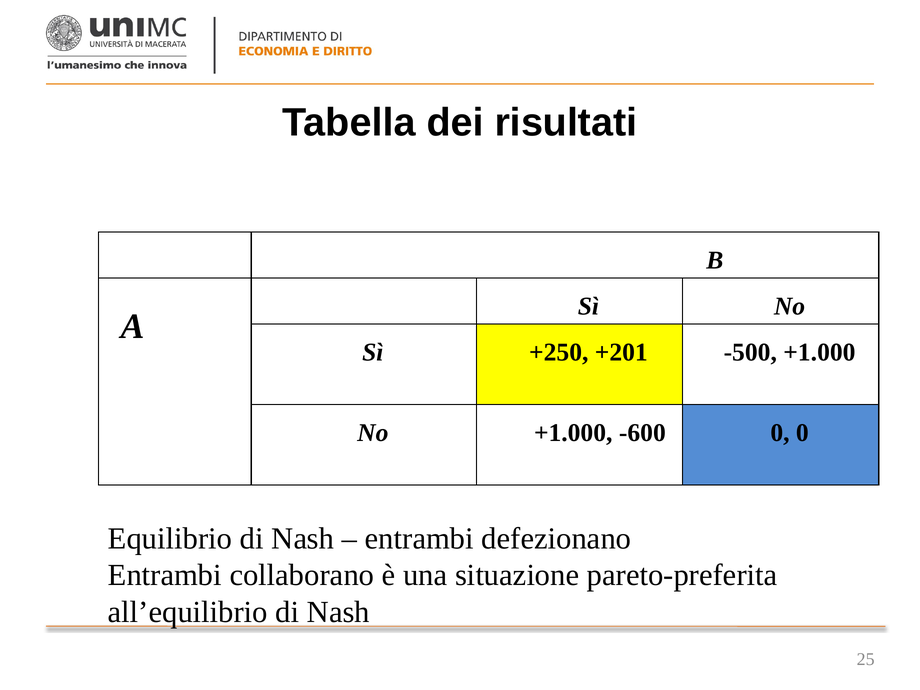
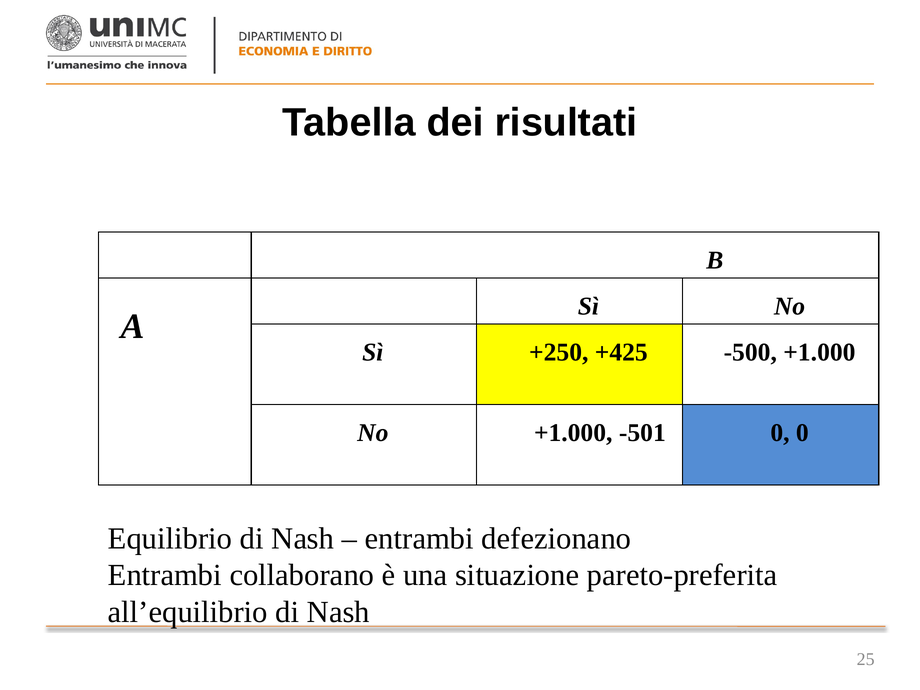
+201: +201 -> +425
-600: -600 -> -501
